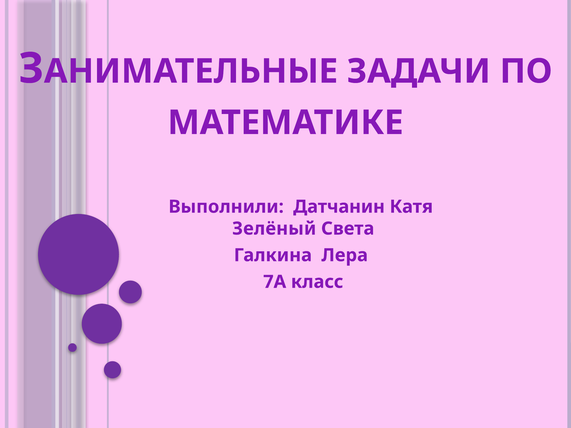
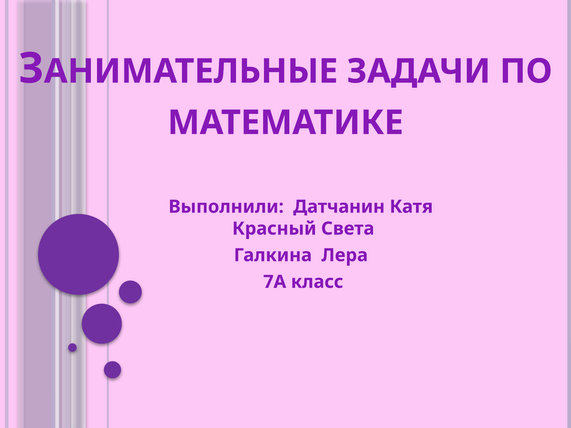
Зелёный: Зелёный -> Красный
